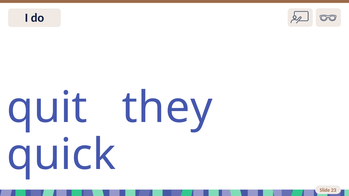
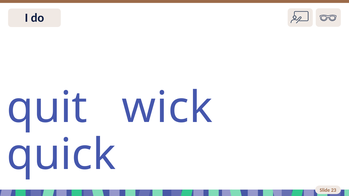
they: they -> wick
